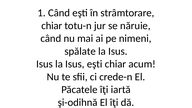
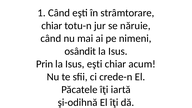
spălate: spălate -> osândit
Isus at (45, 64): Isus -> Prin
